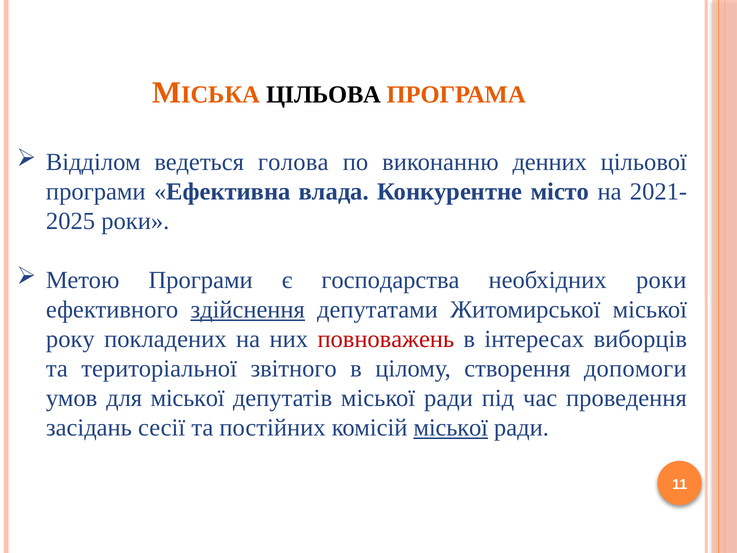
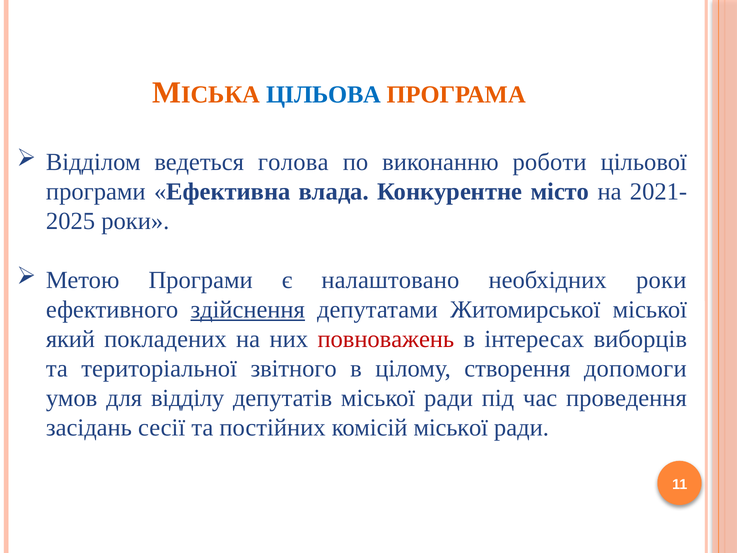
ЦІЛЬОВА colour: black -> blue
денних: денних -> роботи
господарства: господарства -> налаштовано
року: року -> який
для міської: міської -> відділу
міської at (451, 427) underline: present -> none
